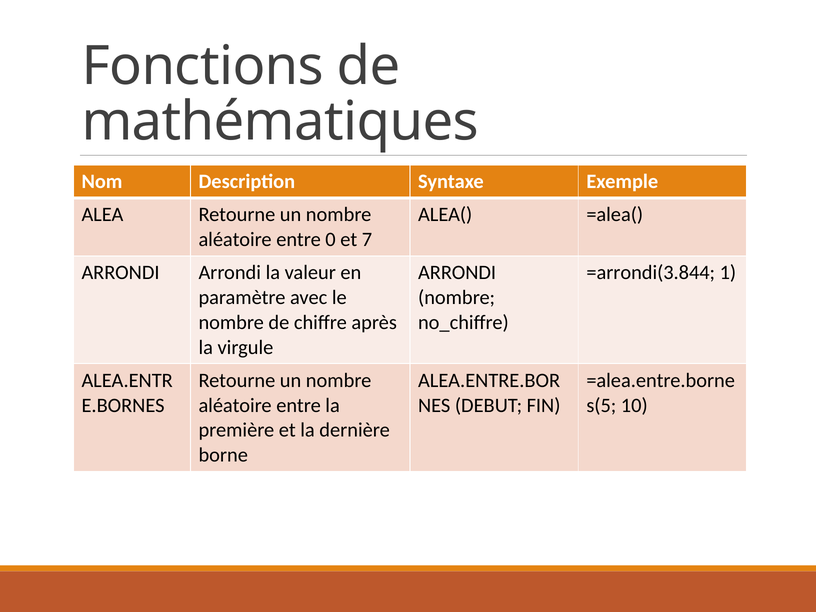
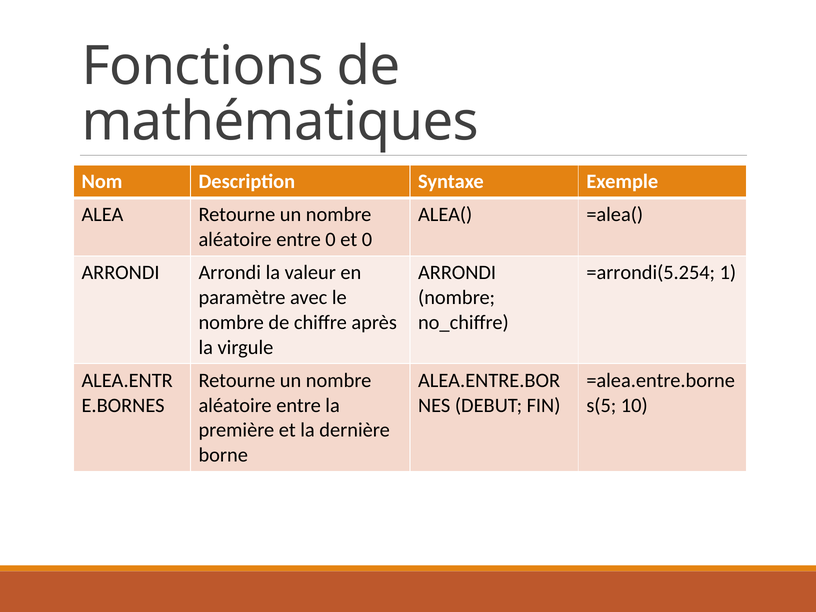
et 7: 7 -> 0
=arrondi(3.844: =arrondi(3.844 -> =arrondi(5.254
